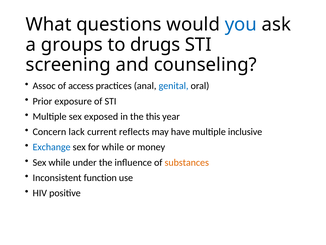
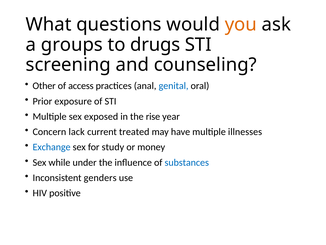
you colour: blue -> orange
Assoc: Assoc -> Other
this: this -> rise
reflects: reflects -> treated
inclusive: inclusive -> illnesses
for while: while -> study
substances colour: orange -> blue
function: function -> genders
